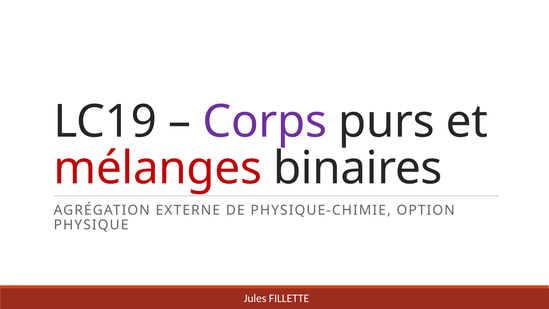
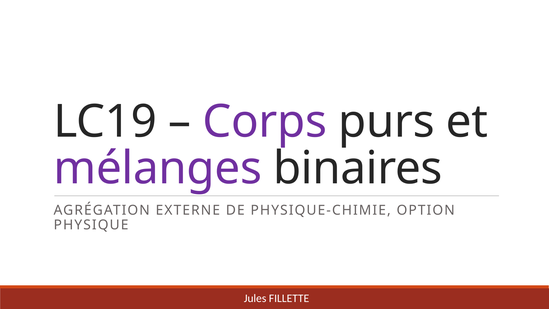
mélanges colour: red -> purple
